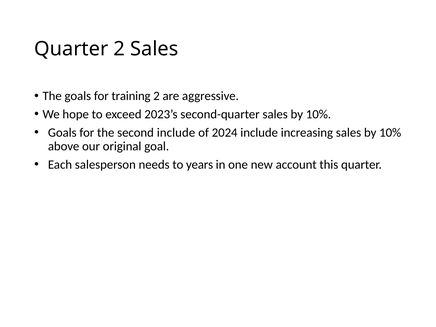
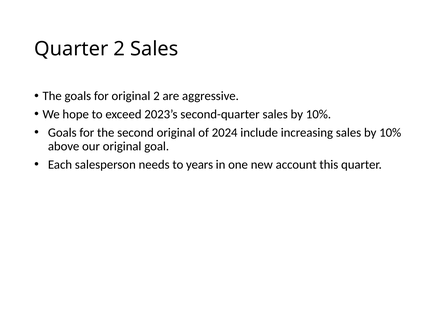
for training: training -> original
second include: include -> original
